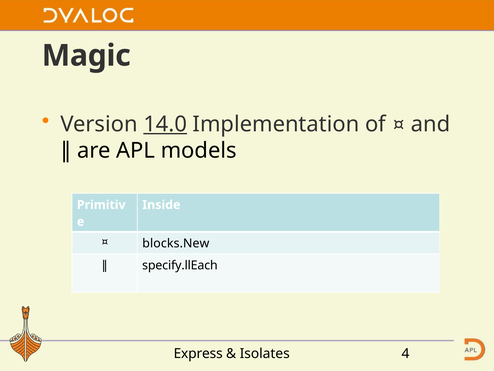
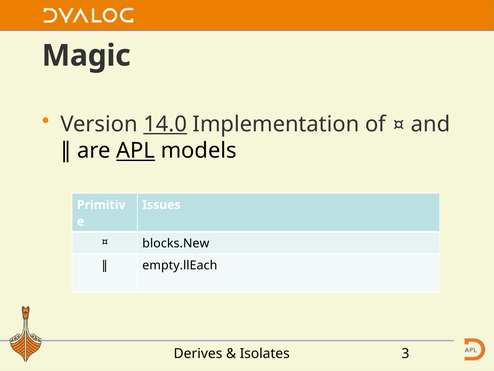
APL underline: none -> present
Inside: Inside -> Issues
specify.llEach: specify.llEach -> empty.llEach
Express: Express -> Derives
4: 4 -> 3
